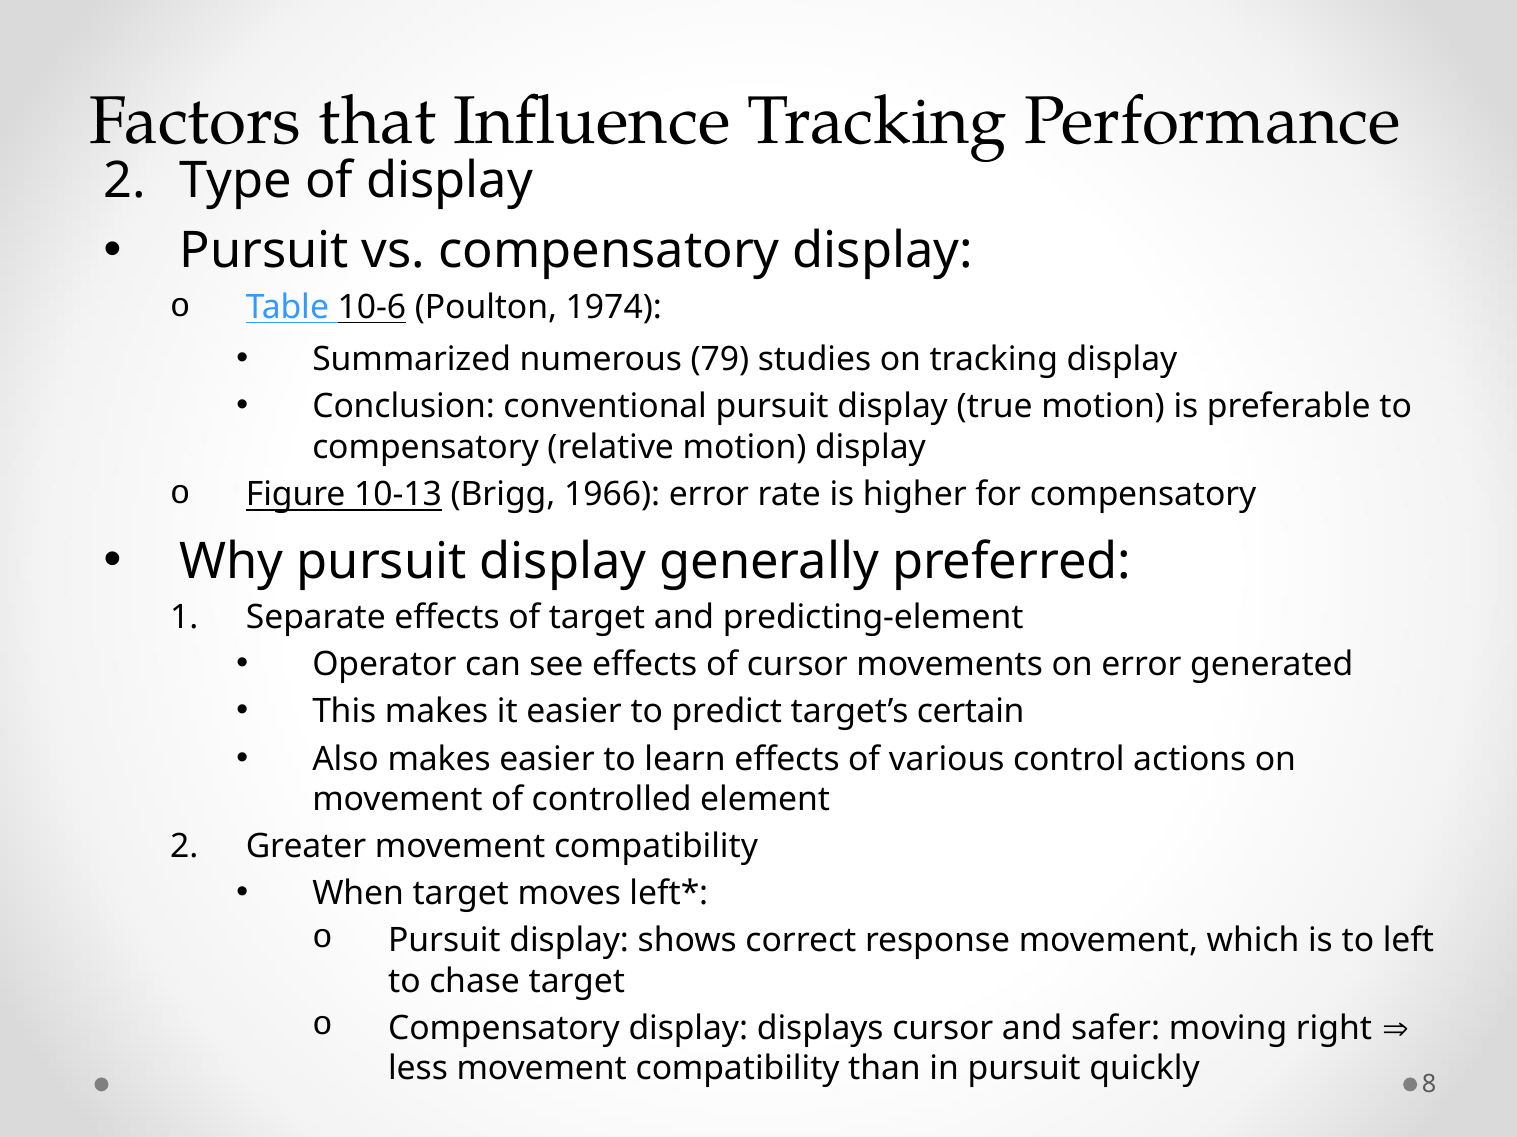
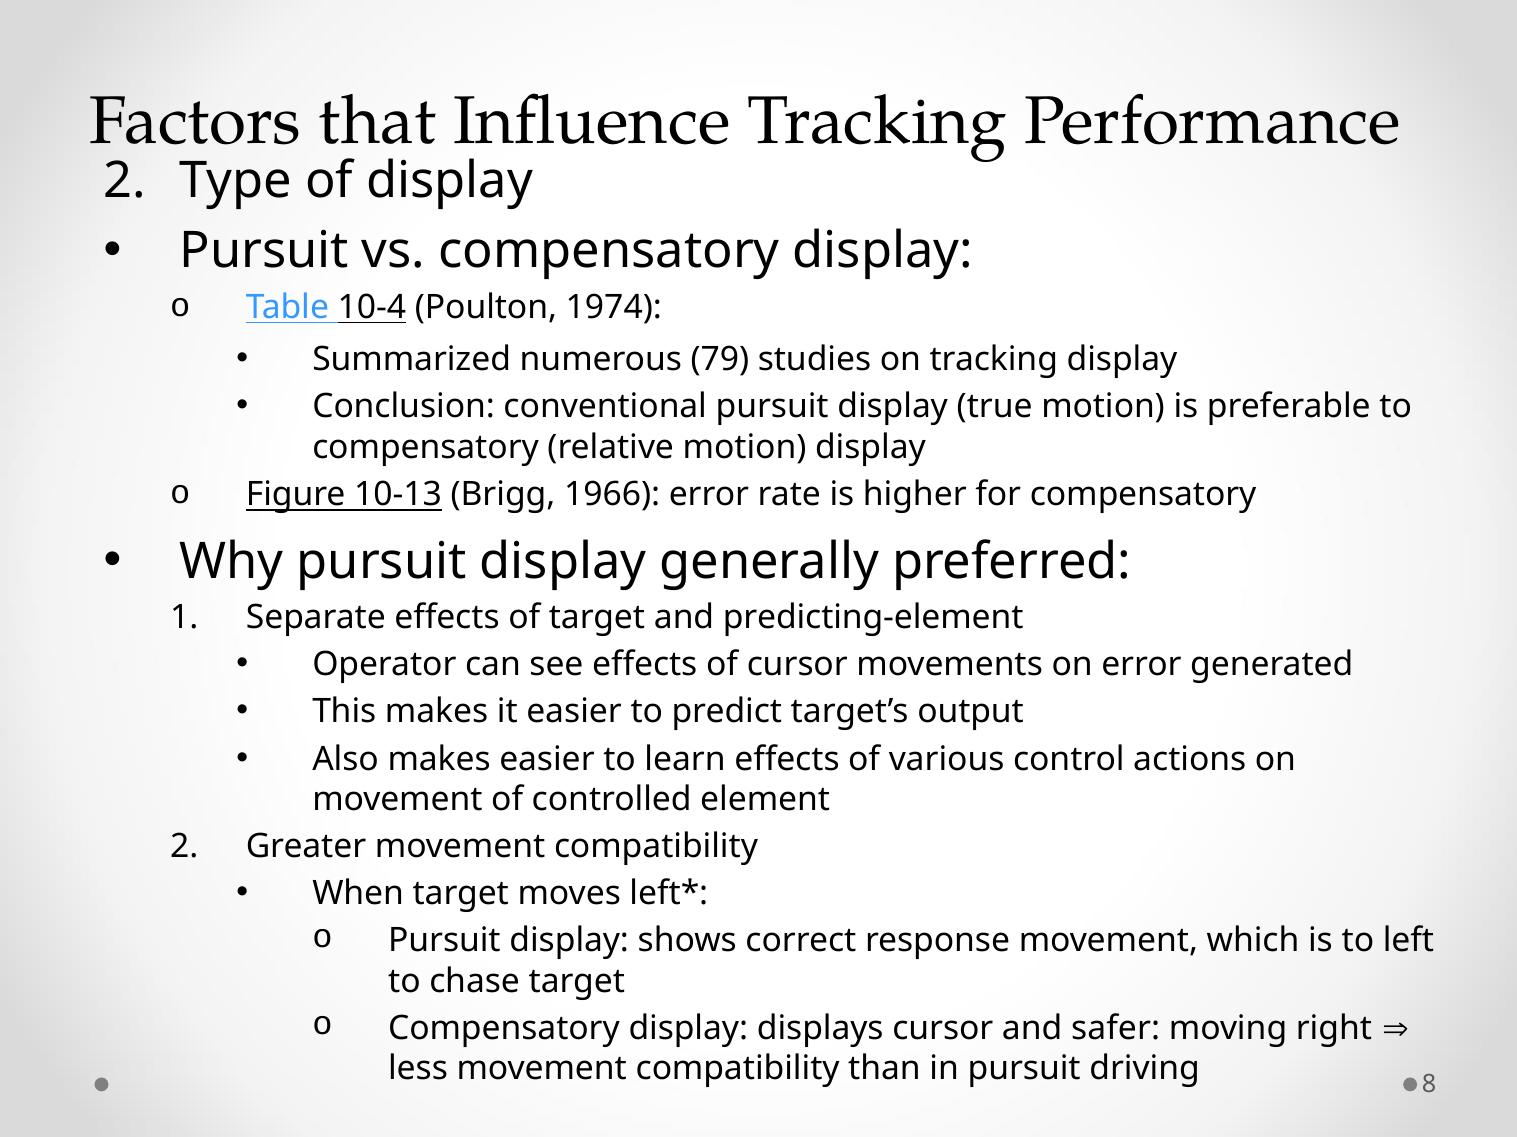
10-6: 10-6 -> 10-4
certain: certain -> output
quickly: quickly -> driving
